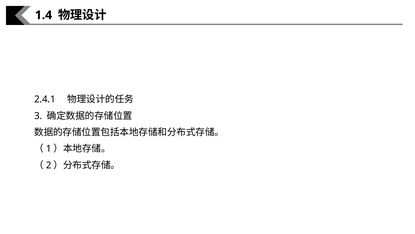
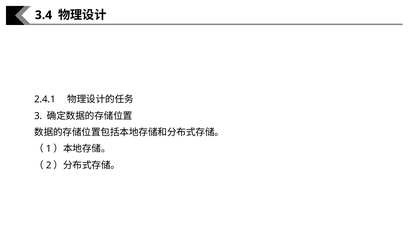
1.4: 1.4 -> 3.4
